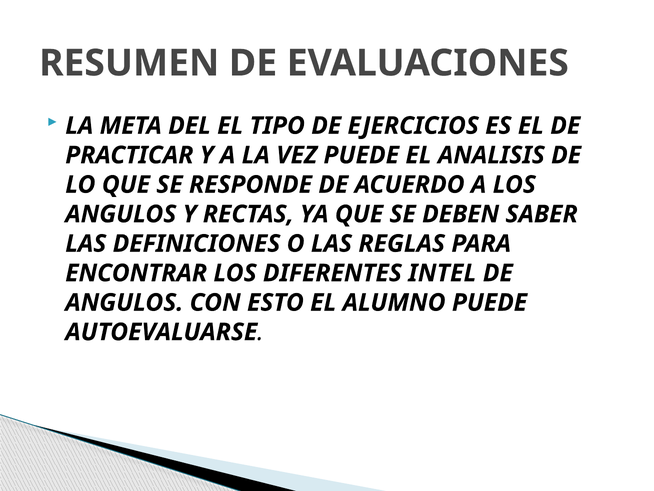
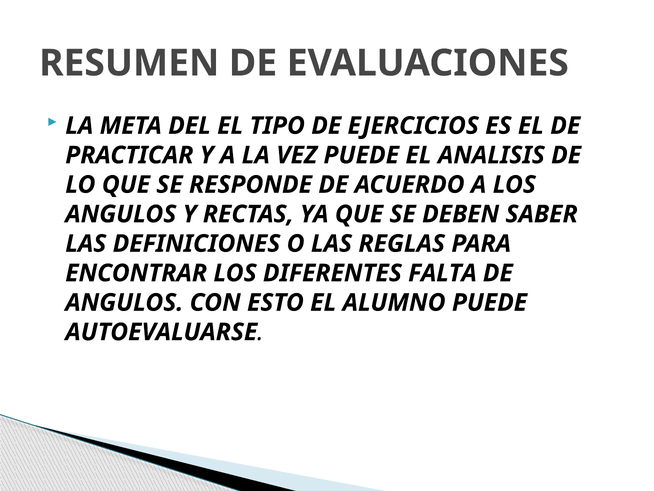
INTEL: INTEL -> FALTA
